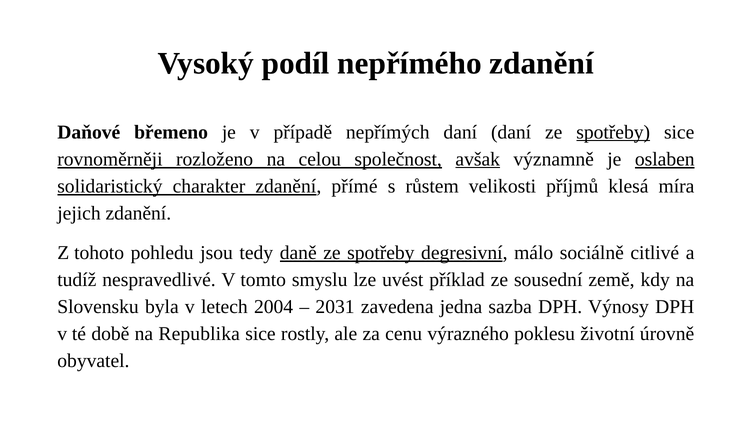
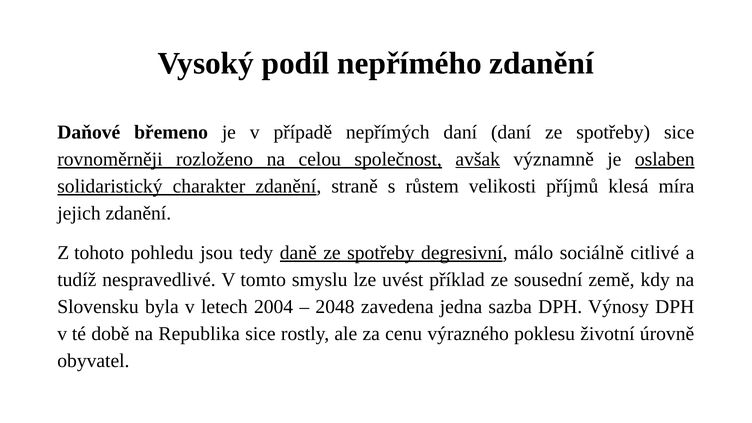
spotřeby at (613, 132) underline: present -> none
přímé: přímé -> straně
2031: 2031 -> 2048
